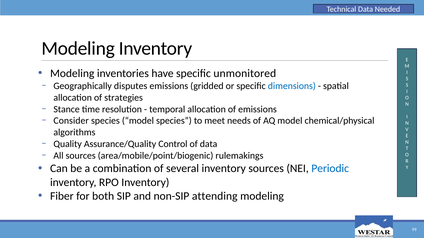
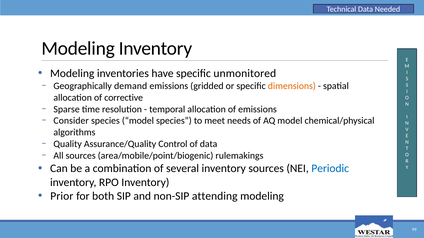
disputes: disputes -> demand
dimensions colour: blue -> orange
strategies: strategies -> corrective
Stance: Stance -> Sparse
Fiber: Fiber -> Prior
